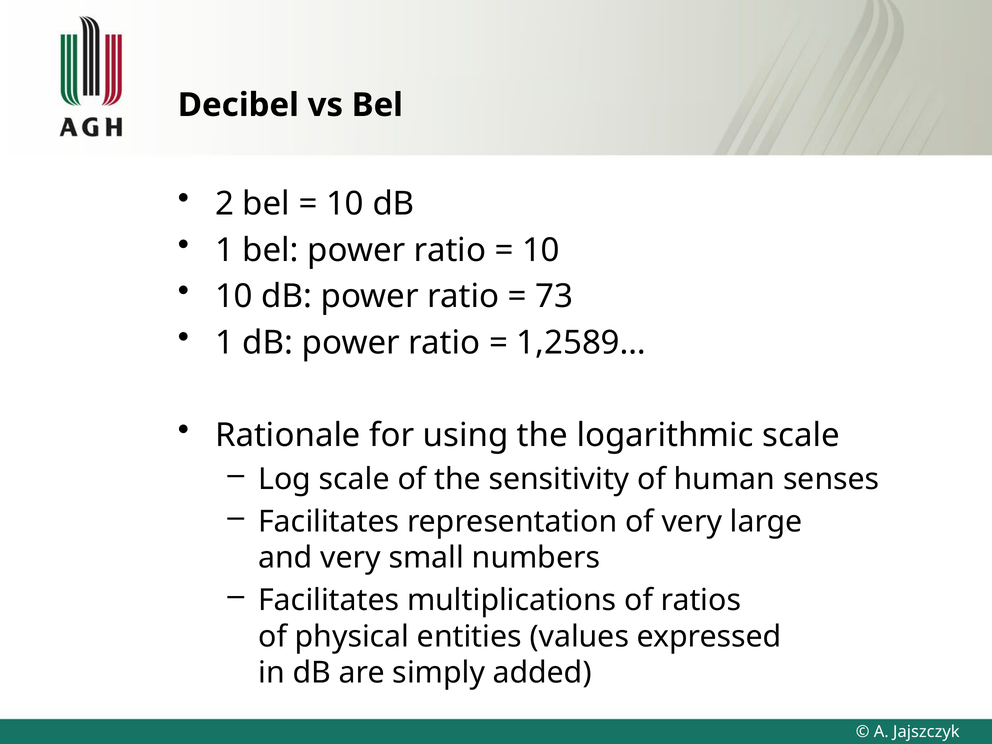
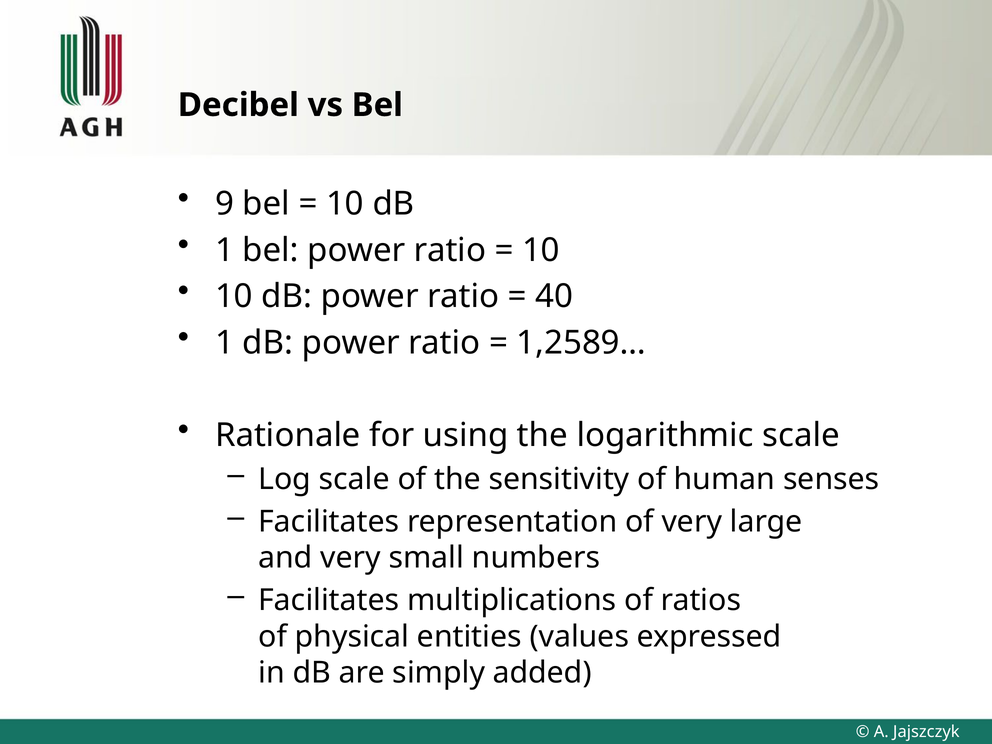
2: 2 -> 9
73: 73 -> 40
